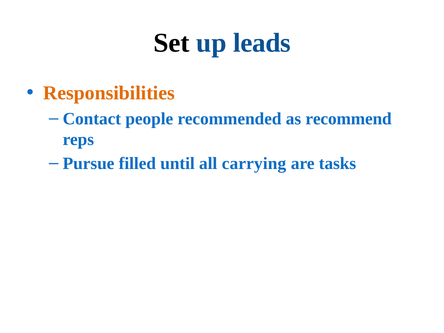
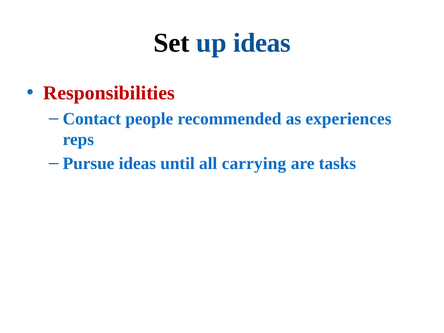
up leads: leads -> ideas
Responsibilities colour: orange -> red
recommend: recommend -> experiences
Pursue filled: filled -> ideas
